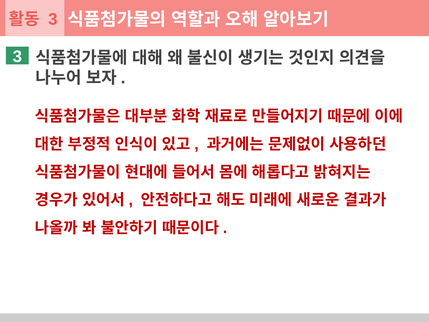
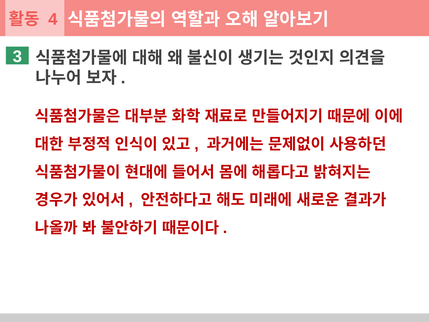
3 at (53, 19): 3 -> 4
